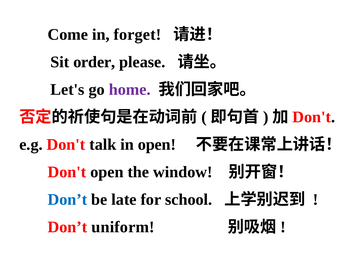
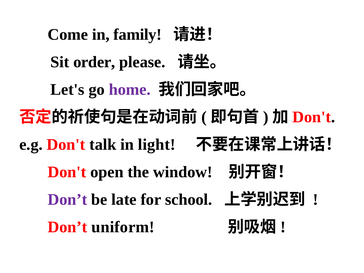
forget: forget -> family
in open: open -> light
Don’t at (67, 199) colour: blue -> purple
